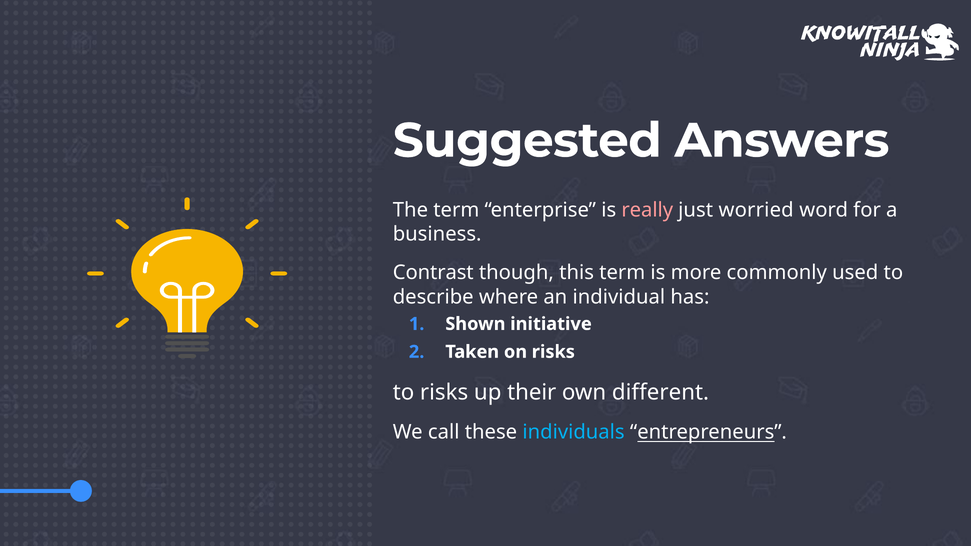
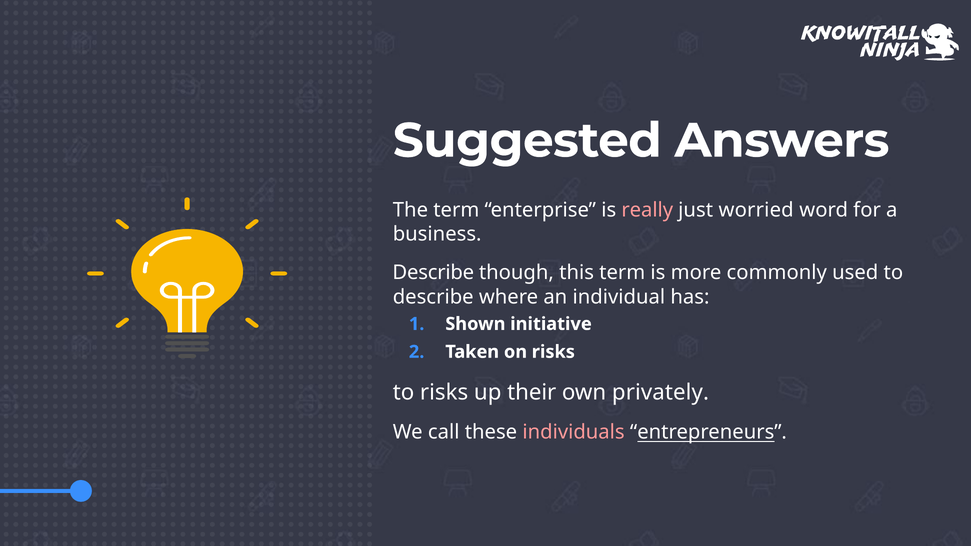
Contrast at (433, 273): Contrast -> Describe
different: different -> privately
individuals colour: light blue -> pink
